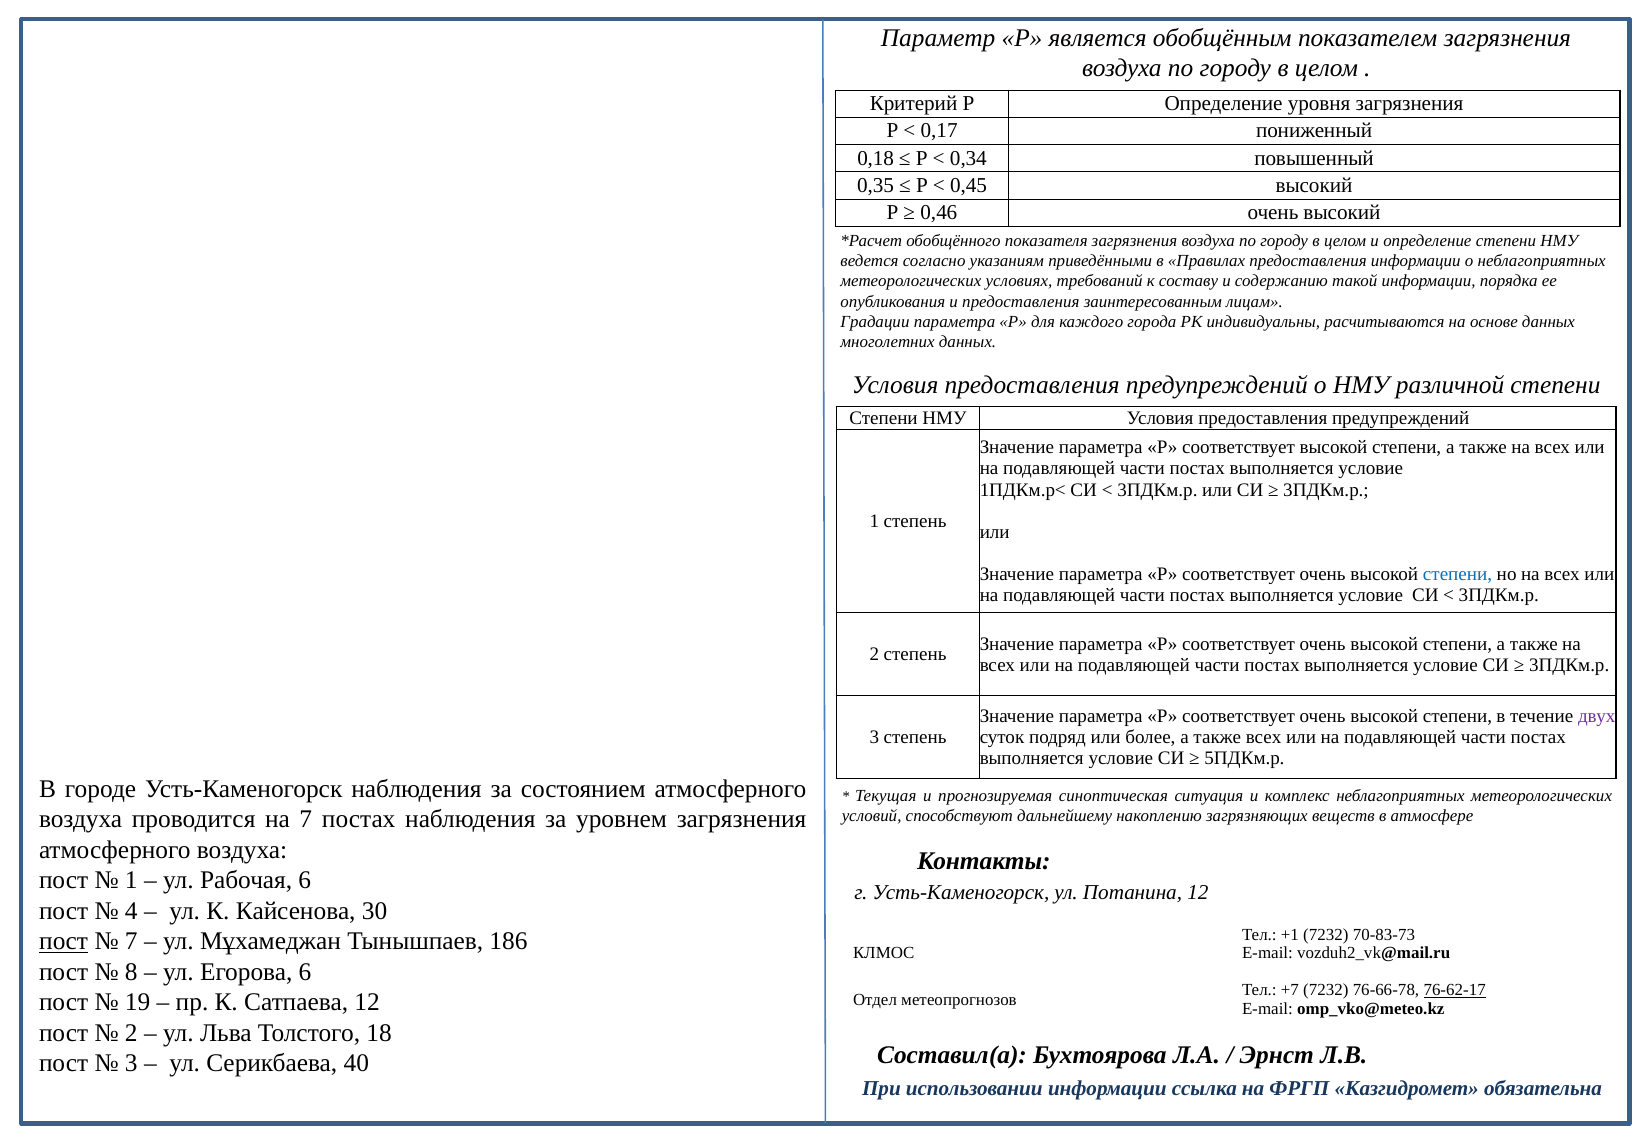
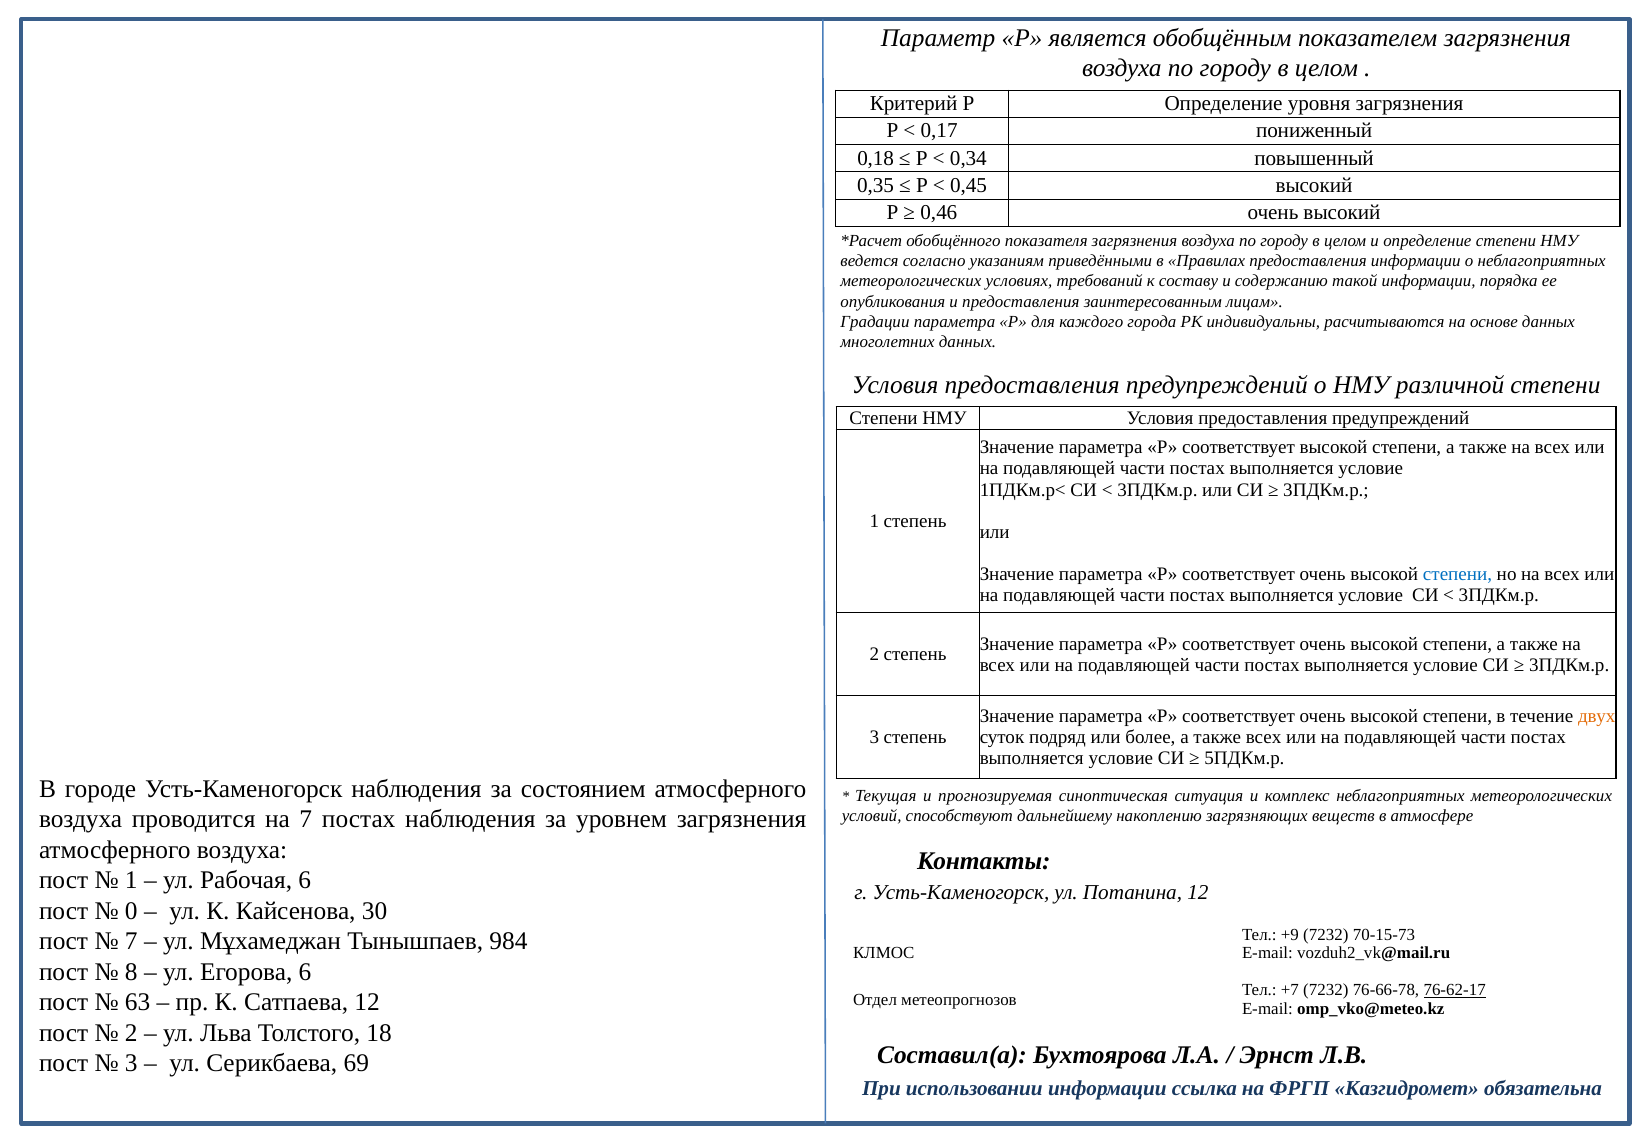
двух colour: purple -> orange
4: 4 -> 0
+1: +1 -> +9
70-83-73: 70-83-73 -> 70-15-73
пост at (64, 941) underline: present -> none
186: 186 -> 984
19: 19 -> 63
40: 40 -> 69
